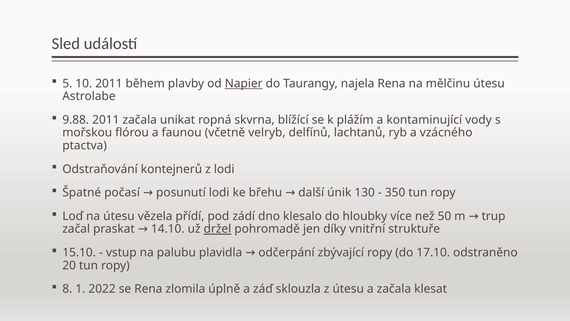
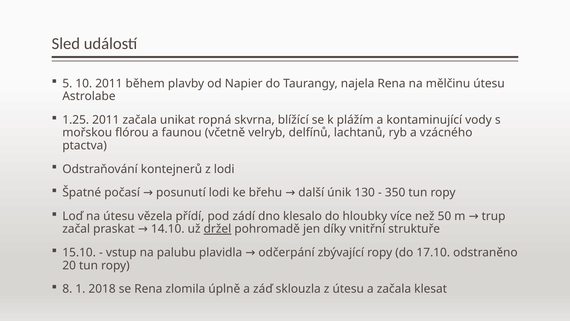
Napier underline: present -> none
9.88: 9.88 -> 1.25
2022: 2022 -> 2018
